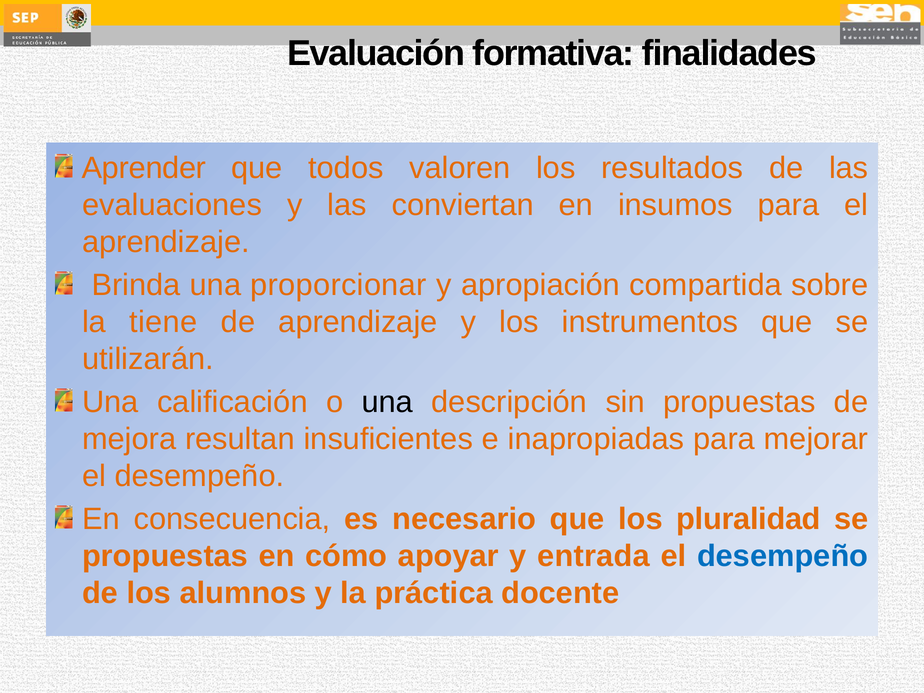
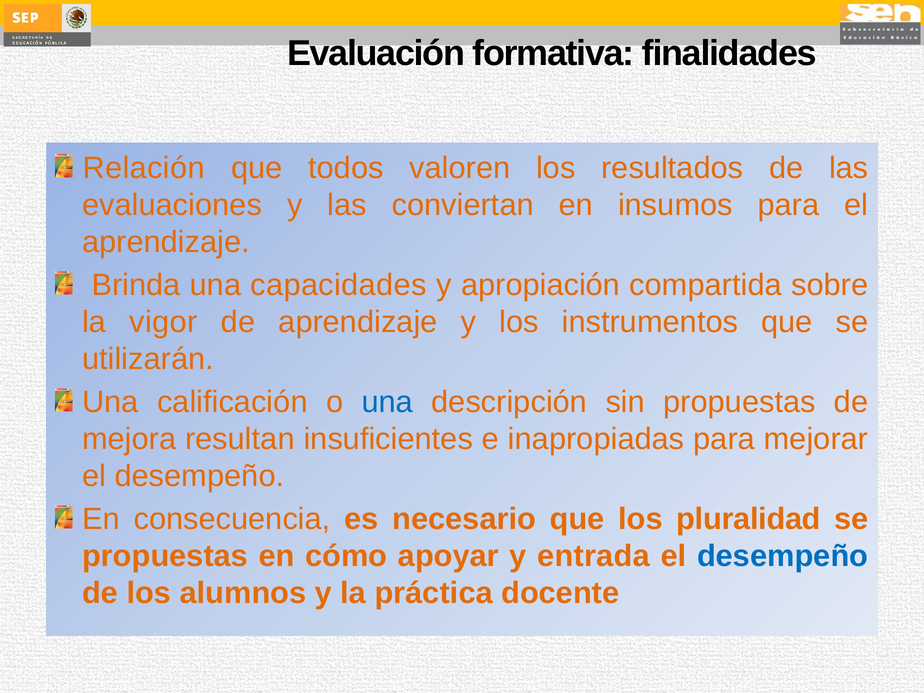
Aprender: Aprender -> Relación
proporcionar: proporcionar -> capacidades
tiene: tiene -> vigor
una at (387, 402) colour: black -> blue
